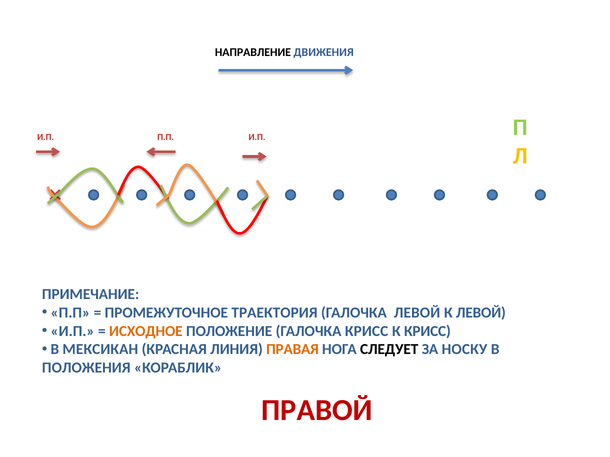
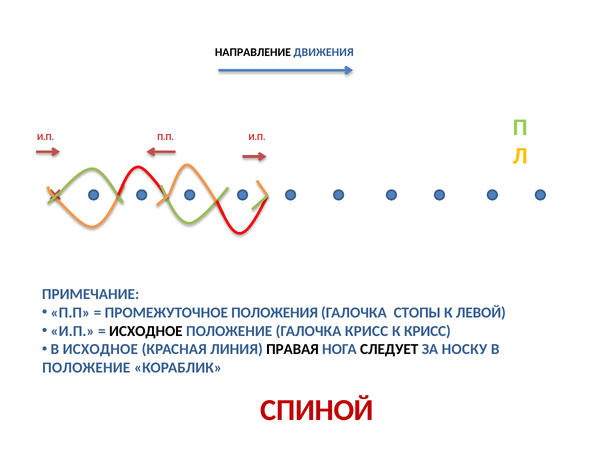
ТРАЕКТОРИЯ: ТРАЕКТОРИЯ -> ПОЛОЖЕНИЯ
ГАЛОЧКА ЛЕВОЙ: ЛЕВОЙ -> СТОПЫ
ИСХОДНОЕ at (146, 331) colour: orange -> black
В МЕКСИКАН: МЕКСИКАН -> ИСХОДНОЕ
ПРАВАЯ colour: orange -> black
ПОЛОЖЕНИЯ at (86, 368): ПОЛОЖЕНИЯ -> ПОЛОЖЕНИЕ
ПРАВОЙ: ПРАВОЙ -> СПИНОЙ
